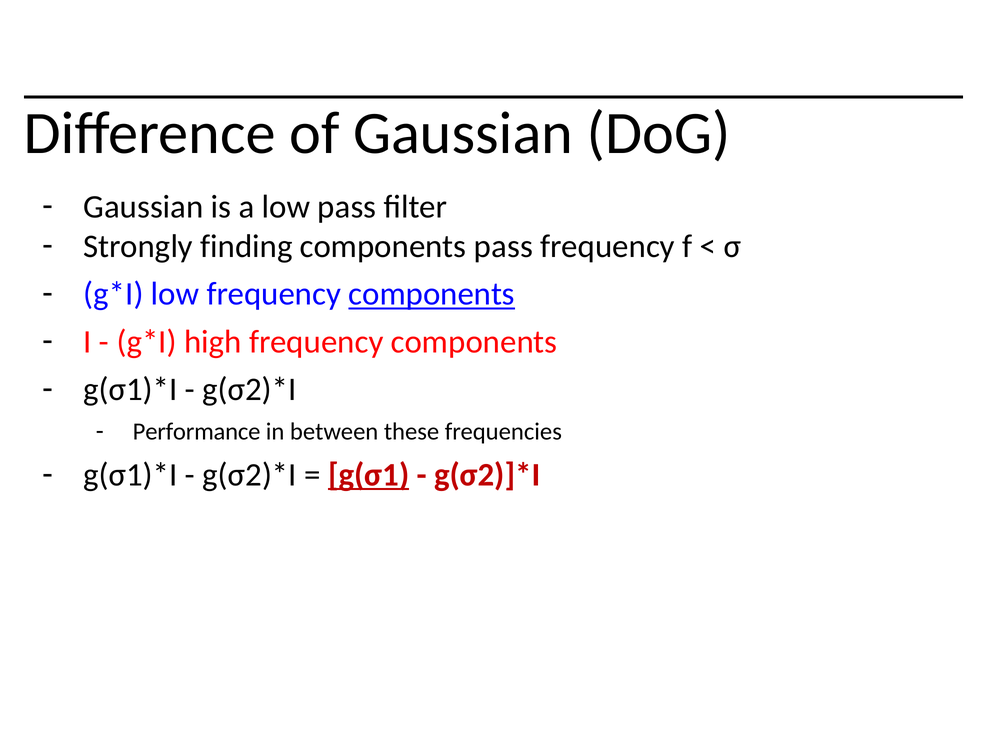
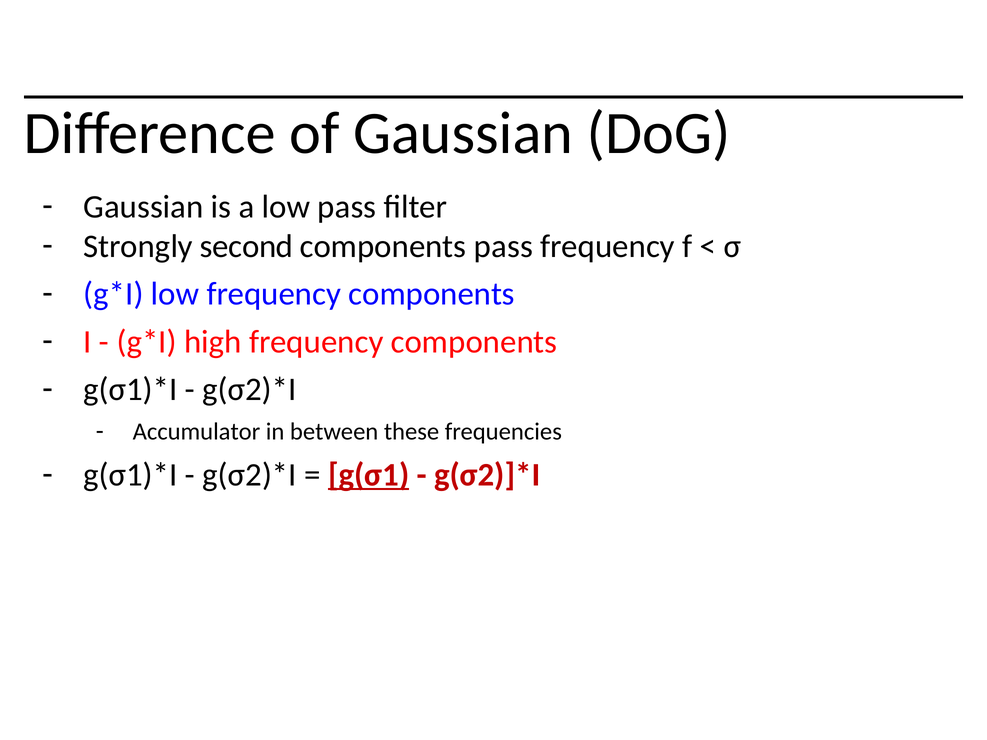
finding: finding -> second
components at (432, 294) underline: present -> none
Performance: Performance -> Accumulator
